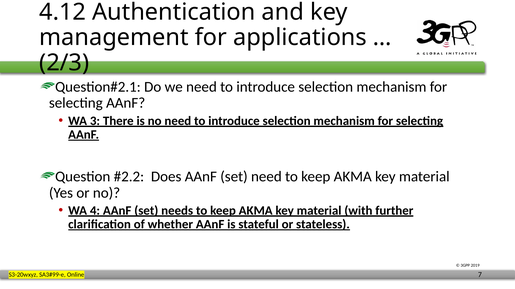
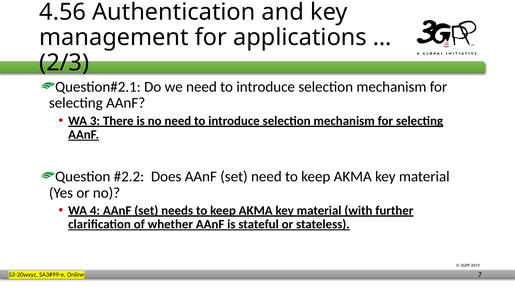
4.12: 4.12 -> 4.56
